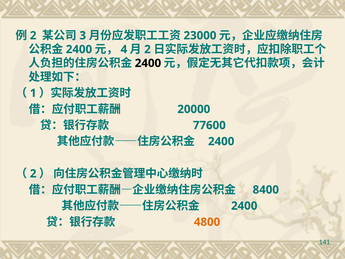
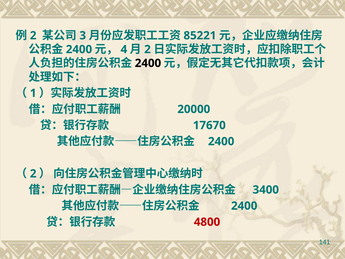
23000: 23000 -> 85221
77600: 77600 -> 17670
8400: 8400 -> 3400
4800 colour: orange -> red
